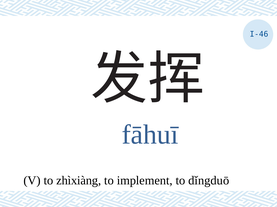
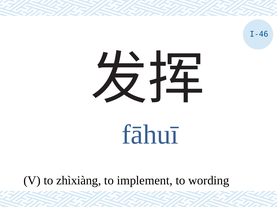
dǐngduō: dǐngduō -> wording
